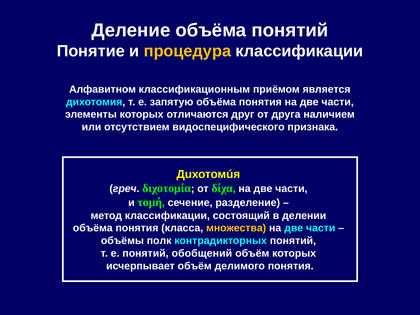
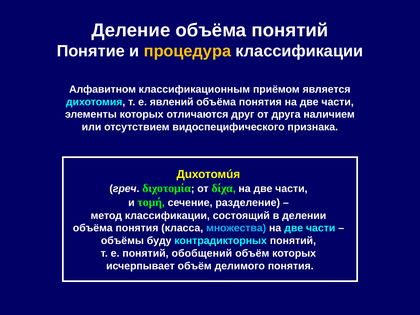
запятую: запятую -> явлений
множества colour: yellow -> light blue
полк: полк -> буду
